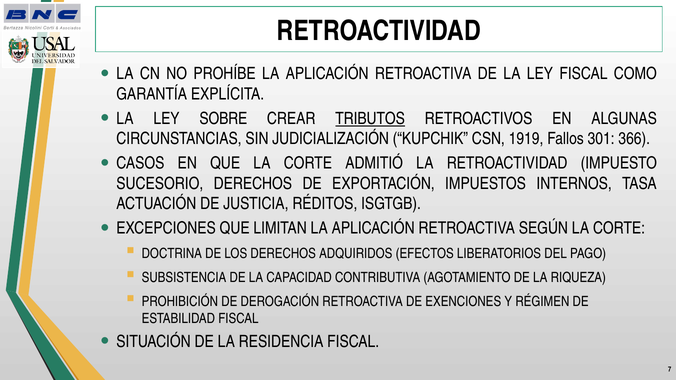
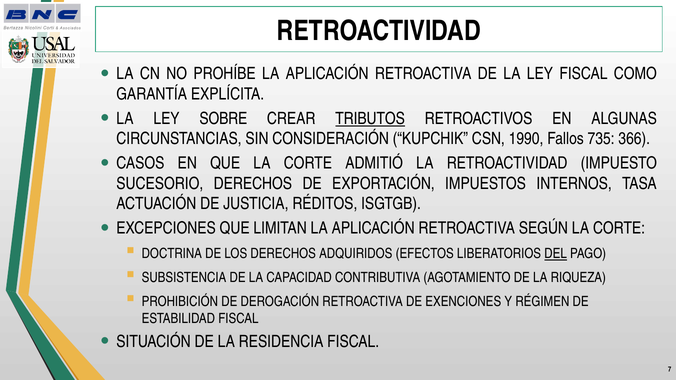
JUDICIALIZACIÓN: JUDICIALIZACIÓN -> CONSIDERACIÓN
1919: 1919 -> 1990
301: 301 -> 735
DEL underline: none -> present
